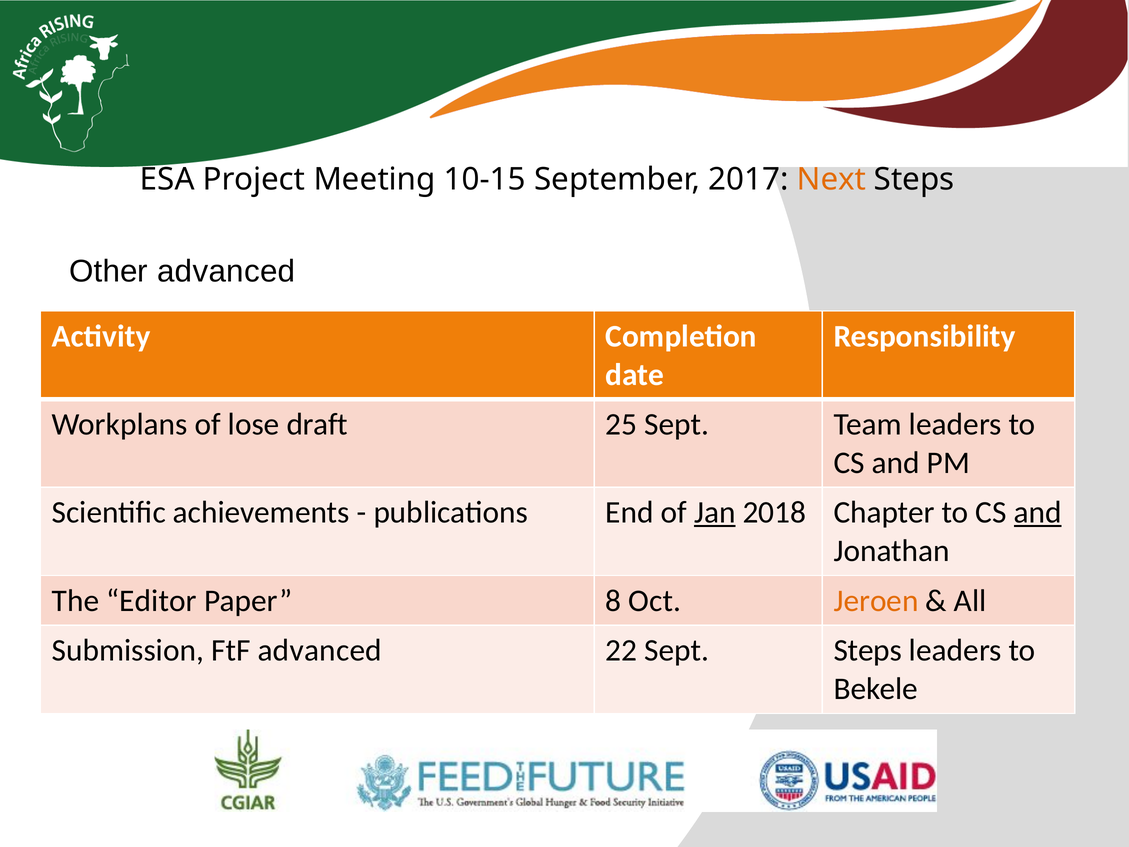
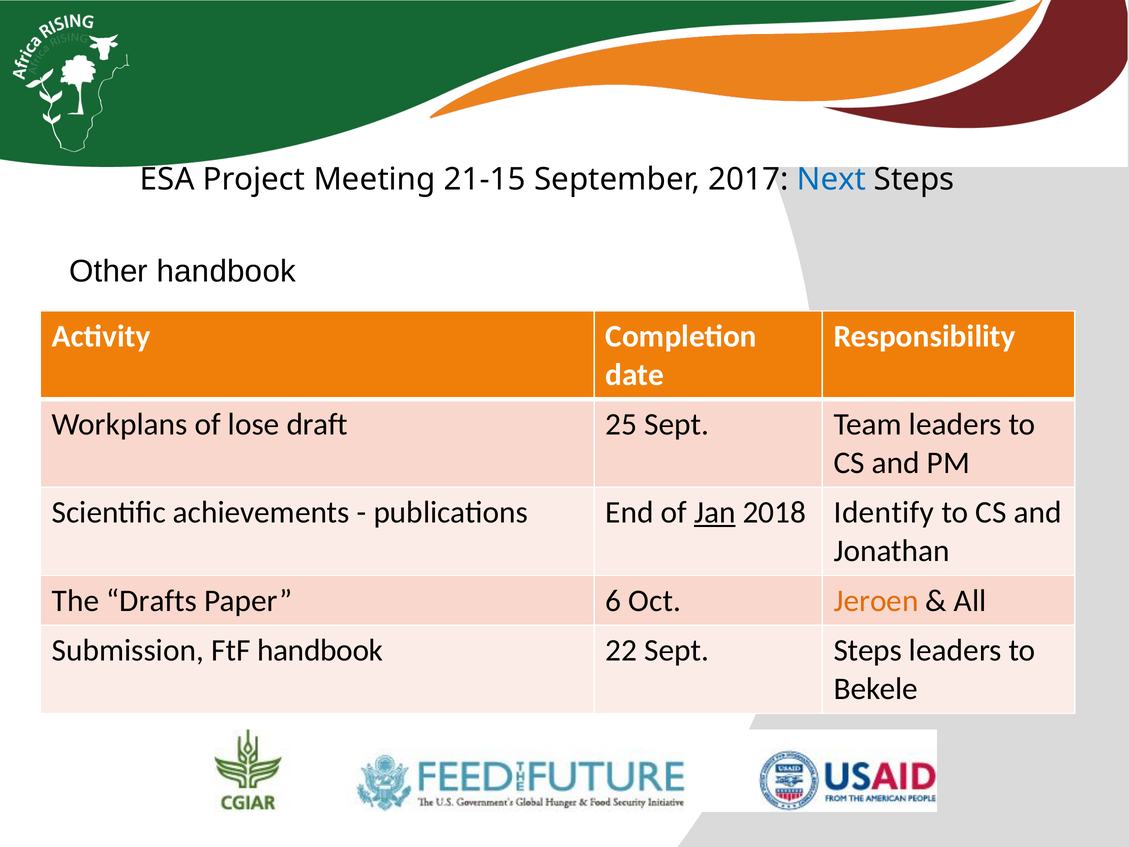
10-15: 10-15 -> 21-15
Next colour: orange -> blue
Other advanced: advanced -> handbook
Chapter: Chapter -> Identify
and at (1038, 512) underline: present -> none
Editor: Editor -> Drafts
8: 8 -> 6
FtF advanced: advanced -> handbook
